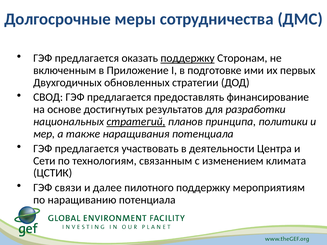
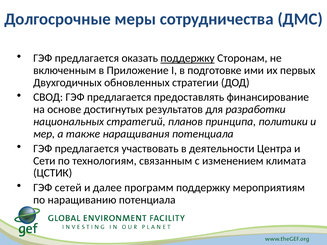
стратегий underline: present -> none
связи: связи -> сетей
пилотного: пилотного -> программ
